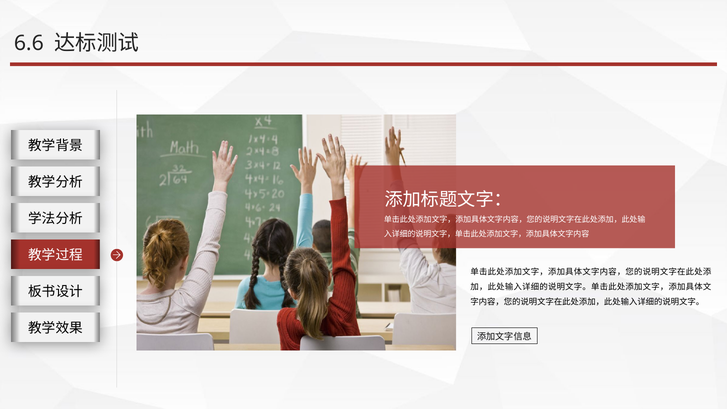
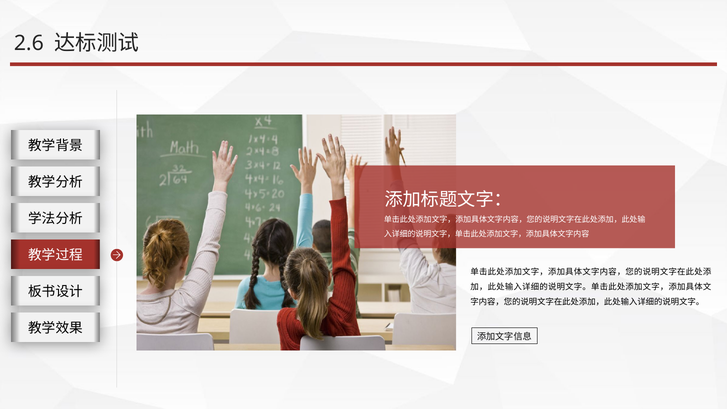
6.6: 6.6 -> 2.6
